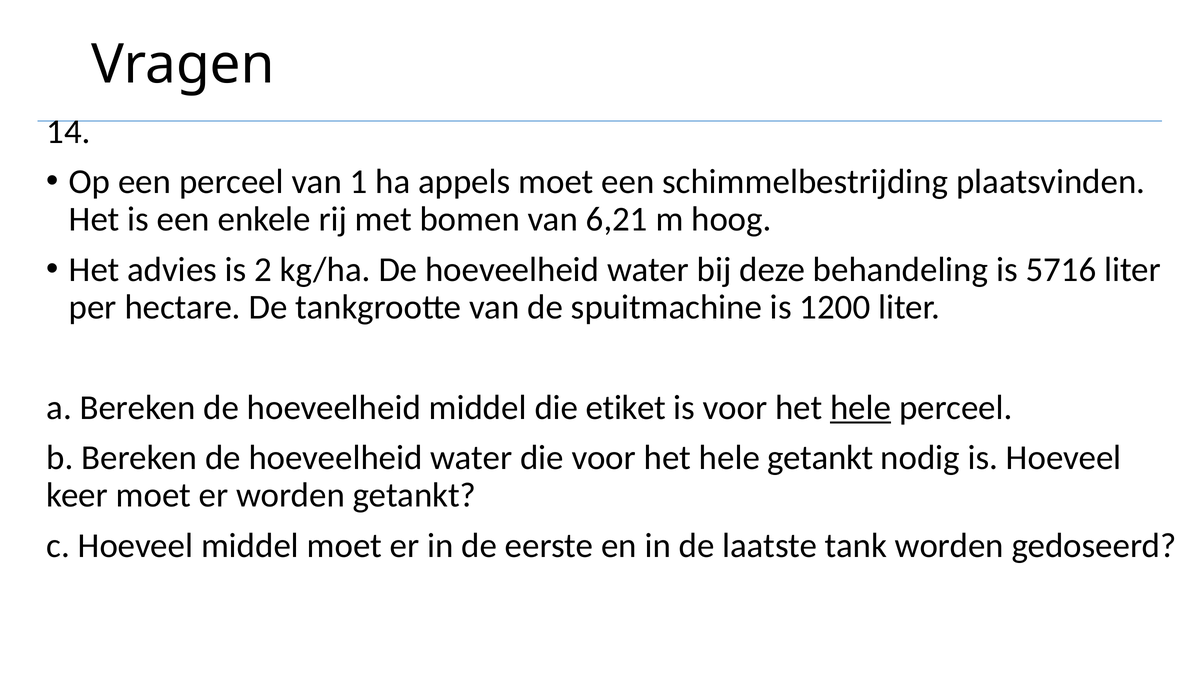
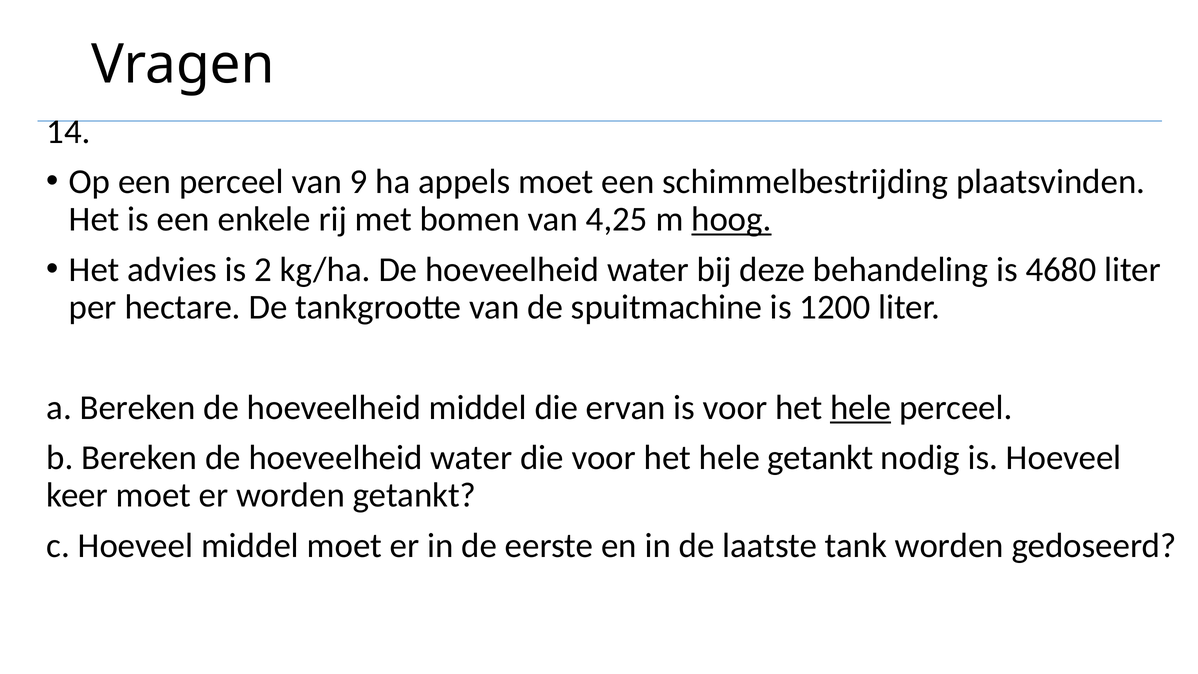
1: 1 -> 9
6,21: 6,21 -> 4,25
hoog underline: none -> present
5716: 5716 -> 4680
etiket: etiket -> ervan
